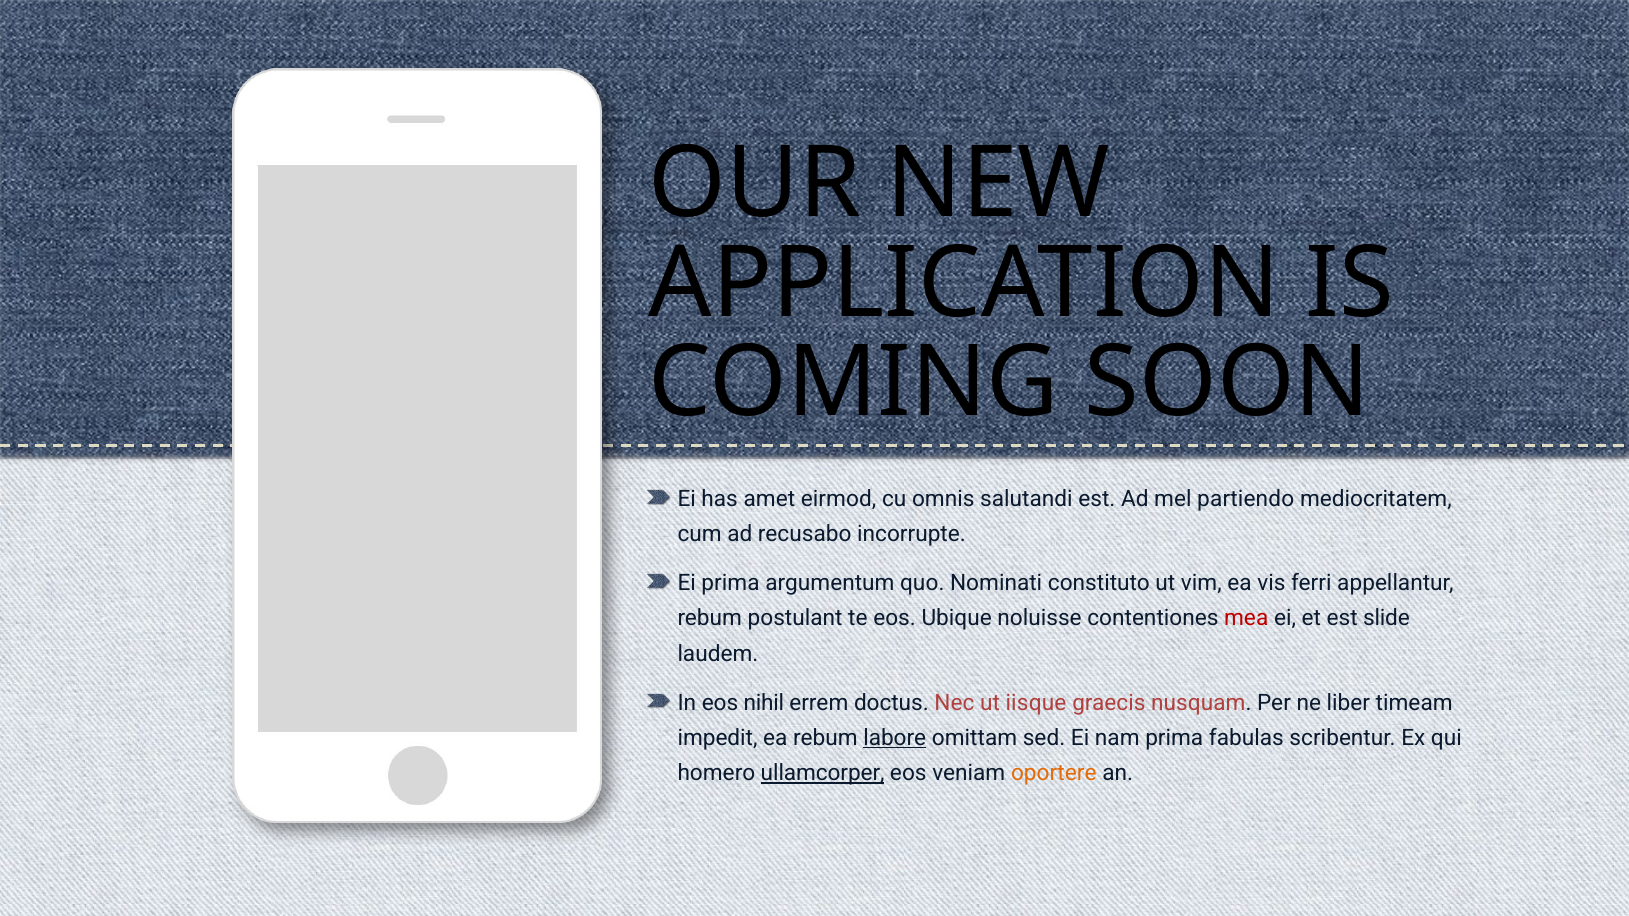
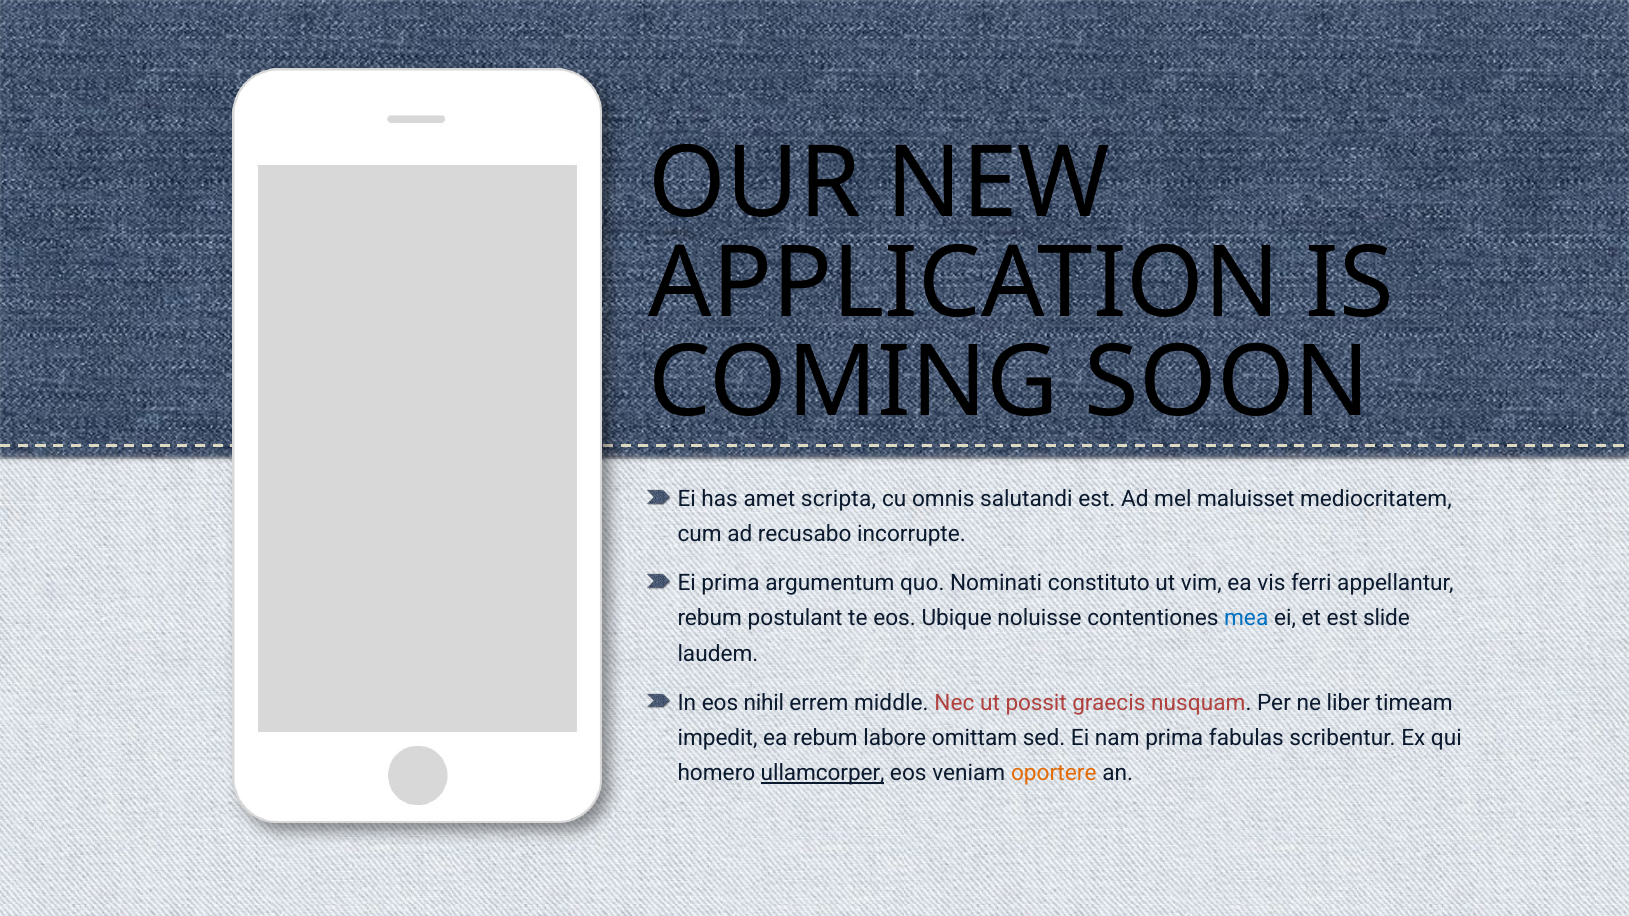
eirmod: eirmod -> scripta
partiendo: partiendo -> maluisset
mea colour: red -> blue
doctus: doctus -> middle
iisque: iisque -> possit
labore underline: present -> none
